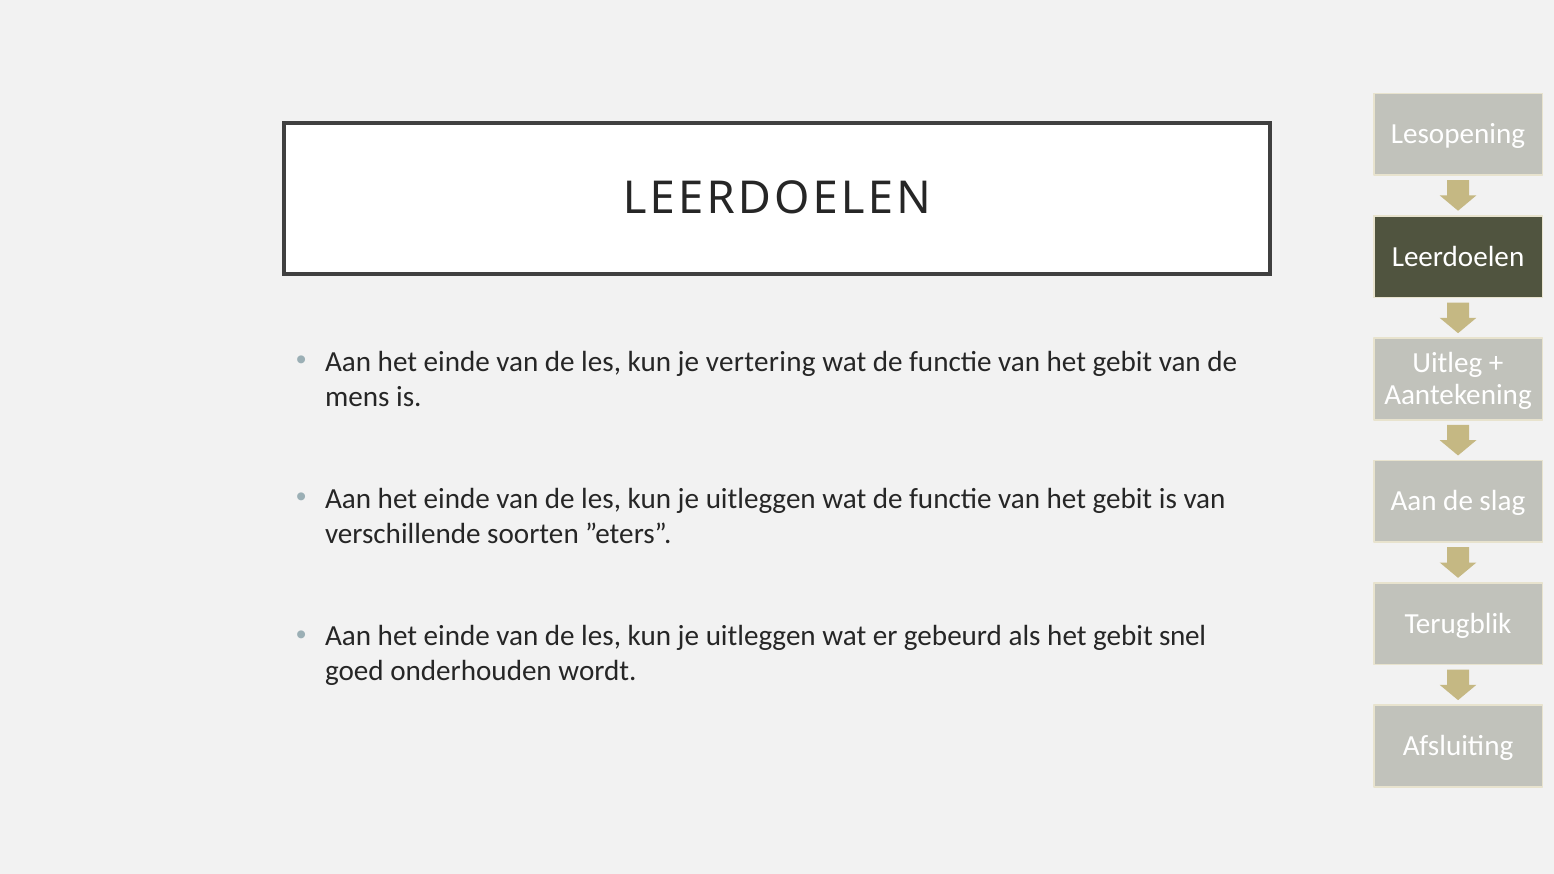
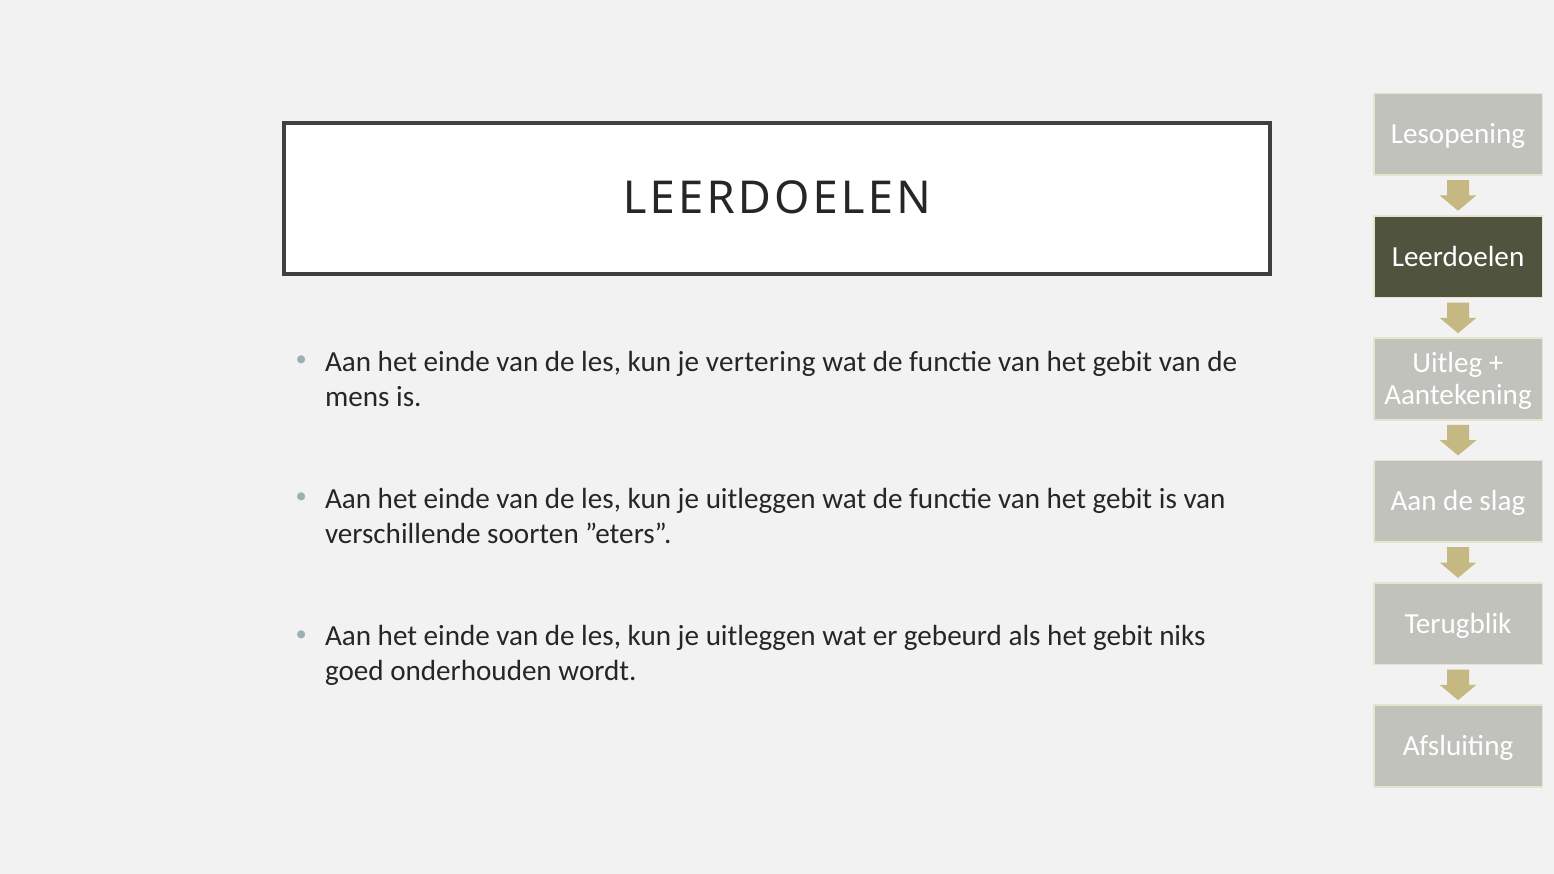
snel: snel -> niks
